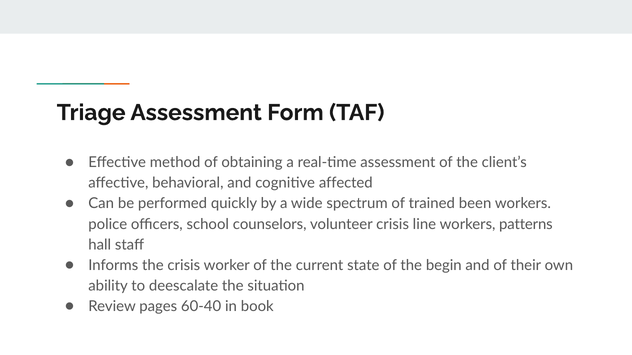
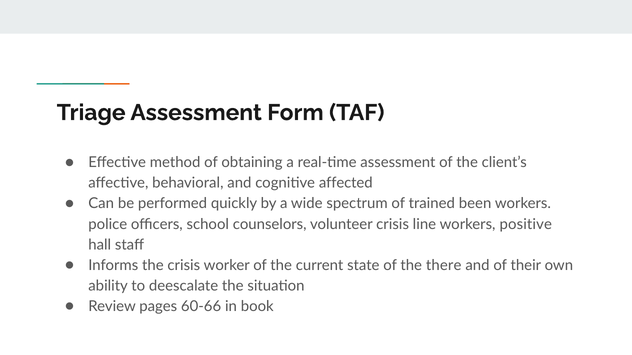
patterns: patterns -> positive
begin: begin -> there
60-40: 60-40 -> 60-66
